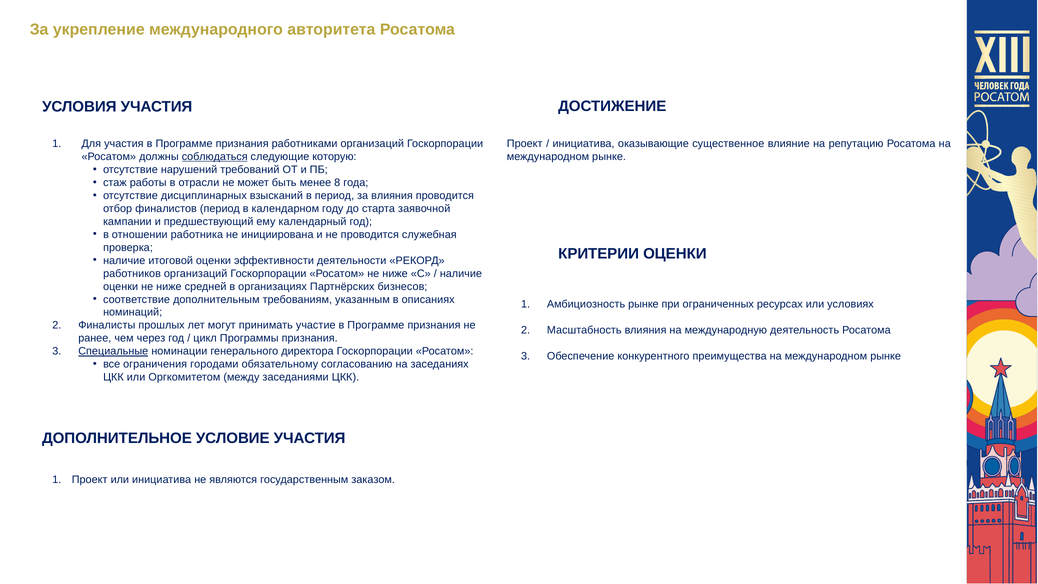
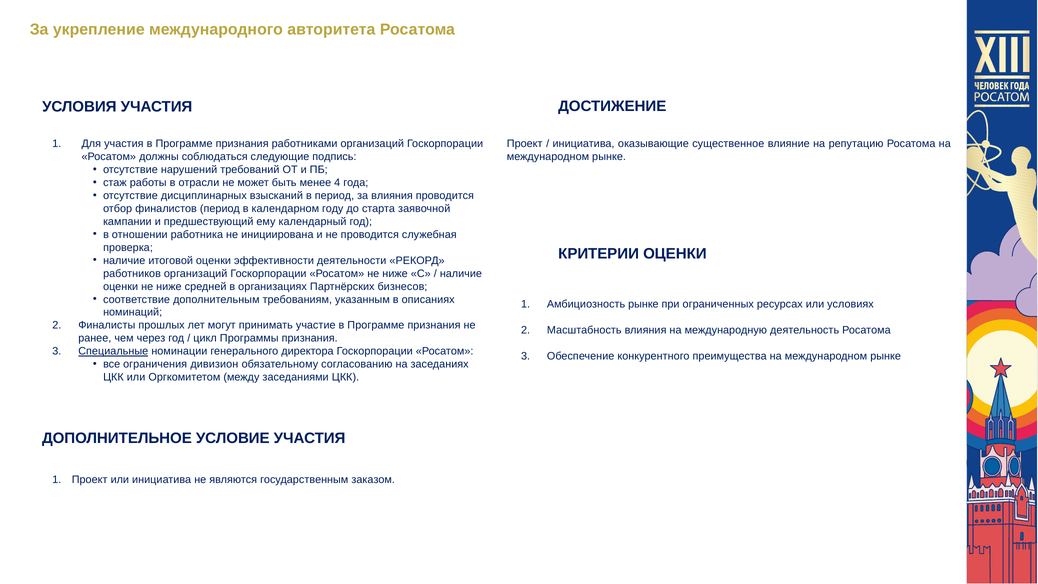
соблюдаться underline: present -> none
которую: которую -> подпись
8: 8 -> 4
городами: городами -> дивизион
